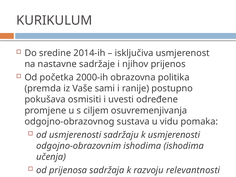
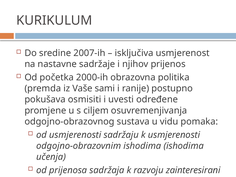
2014-ih: 2014-ih -> 2007-ih
relevantnosti: relevantnosti -> zainteresirani
